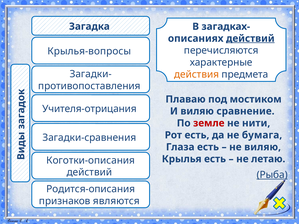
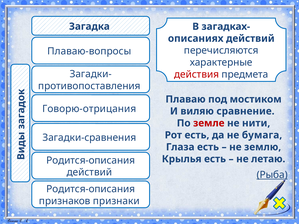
действий at (250, 39) underline: present -> none
Крылья-вопросы: Крылья-вопросы -> Плаваю-вопросы
действия colour: orange -> red
Учителя-отрицания: Учителя-отрицания -> Говорю-отрицания
не виляю: виляю -> землю
Коготки-описания at (91, 161): Коготки-описания -> Родится-описания
являются: являются -> признаки
